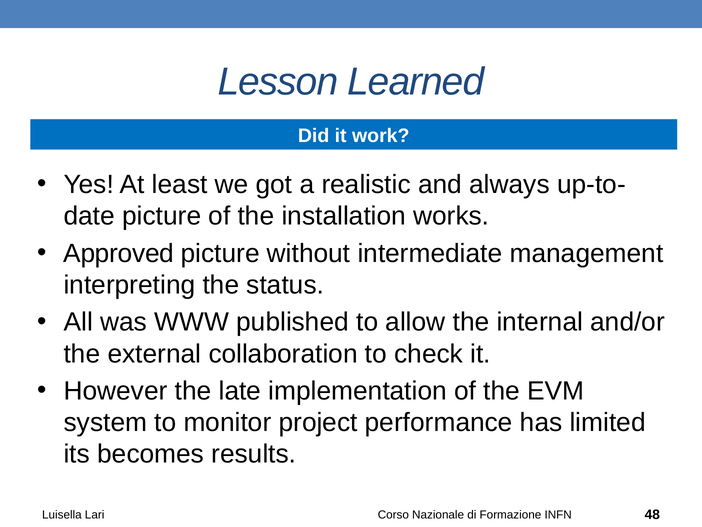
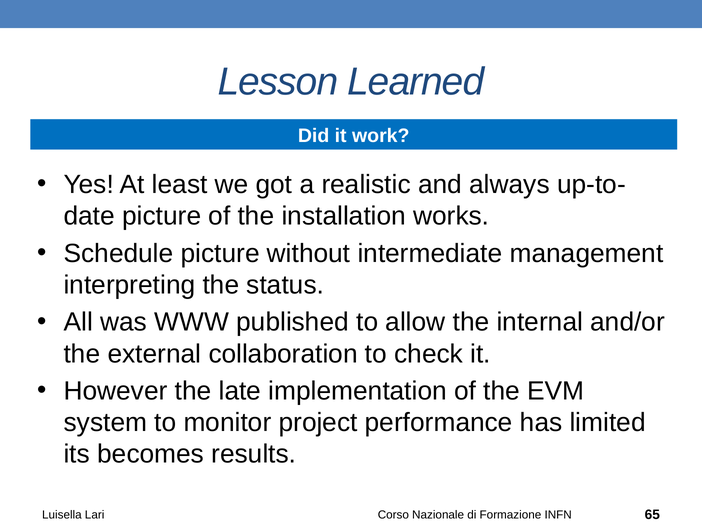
Approved: Approved -> Schedule
48: 48 -> 65
